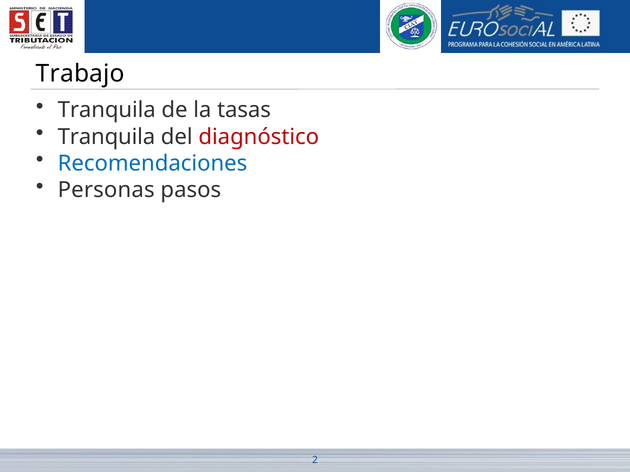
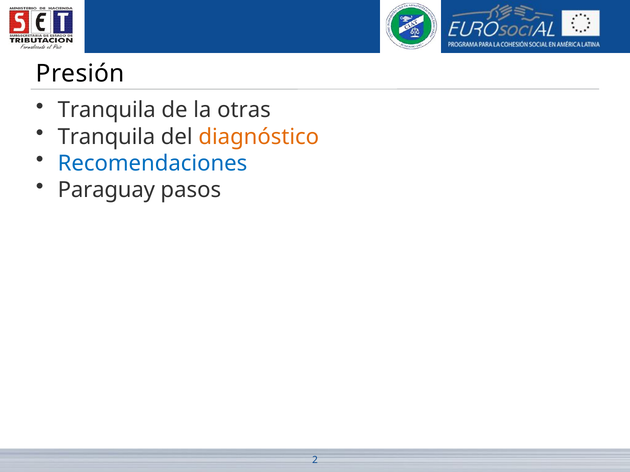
Trabajo: Trabajo -> Presión
tasas: tasas -> otras
diagnóstico colour: red -> orange
Personas: Personas -> Paraguay
